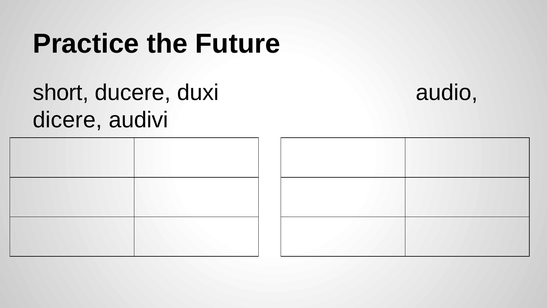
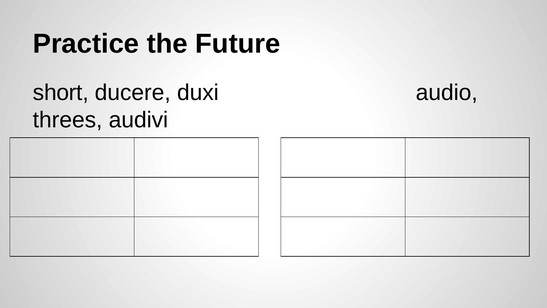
dicere: dicere -> threes
